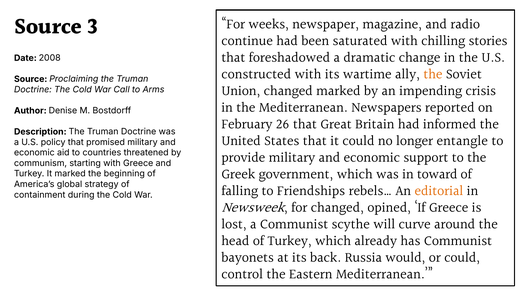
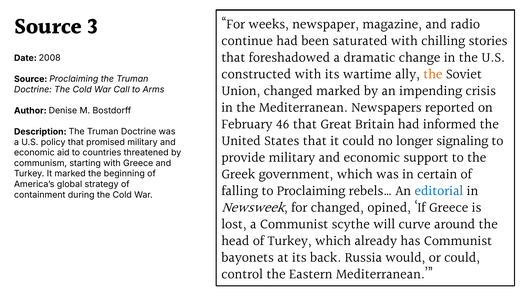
26: 26 -> 46
entangle: entangle -> signaling
toward: toward -> certain
to Friendships: Friendships -> Proclaiming
editorial colour: orange -> blue
